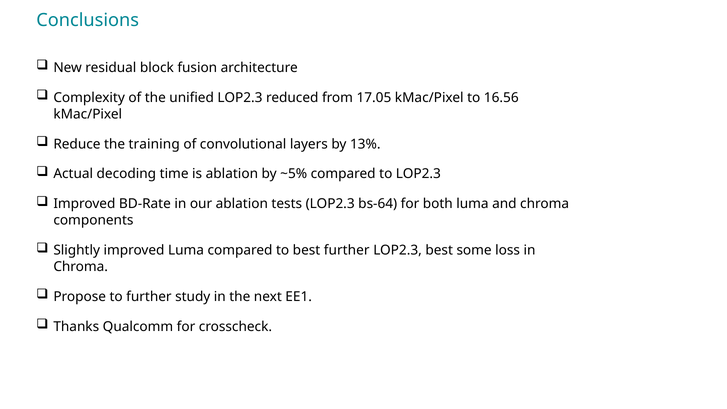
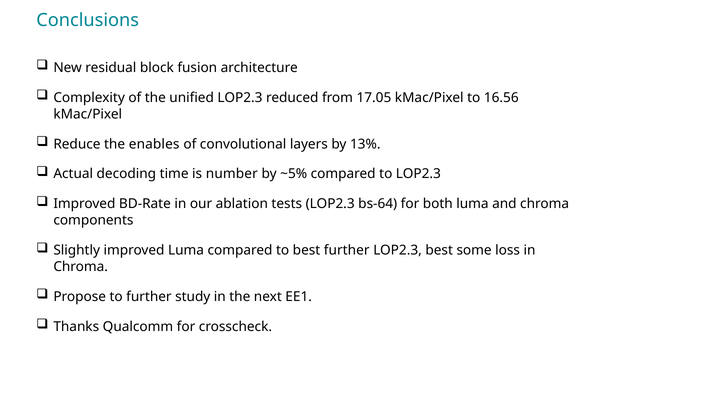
training: training -> enables
is ablation: ablation -> number
